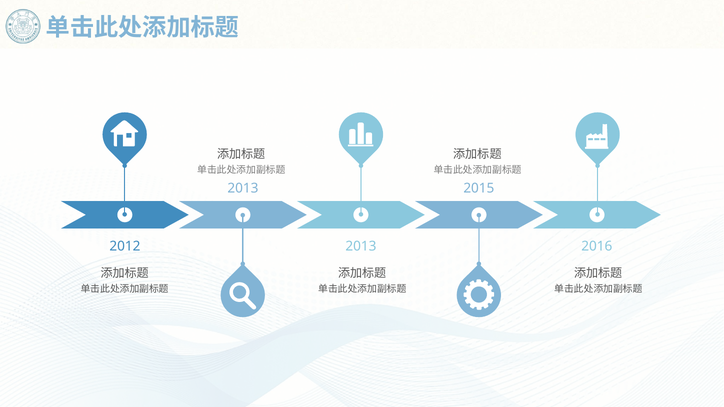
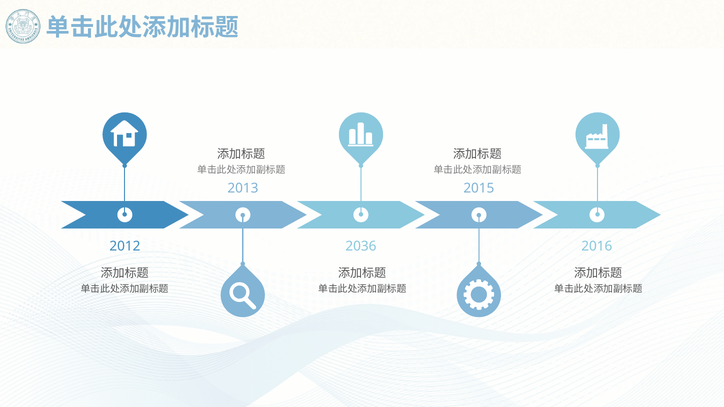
2013 at (361, 246): 2013 -> 2036
